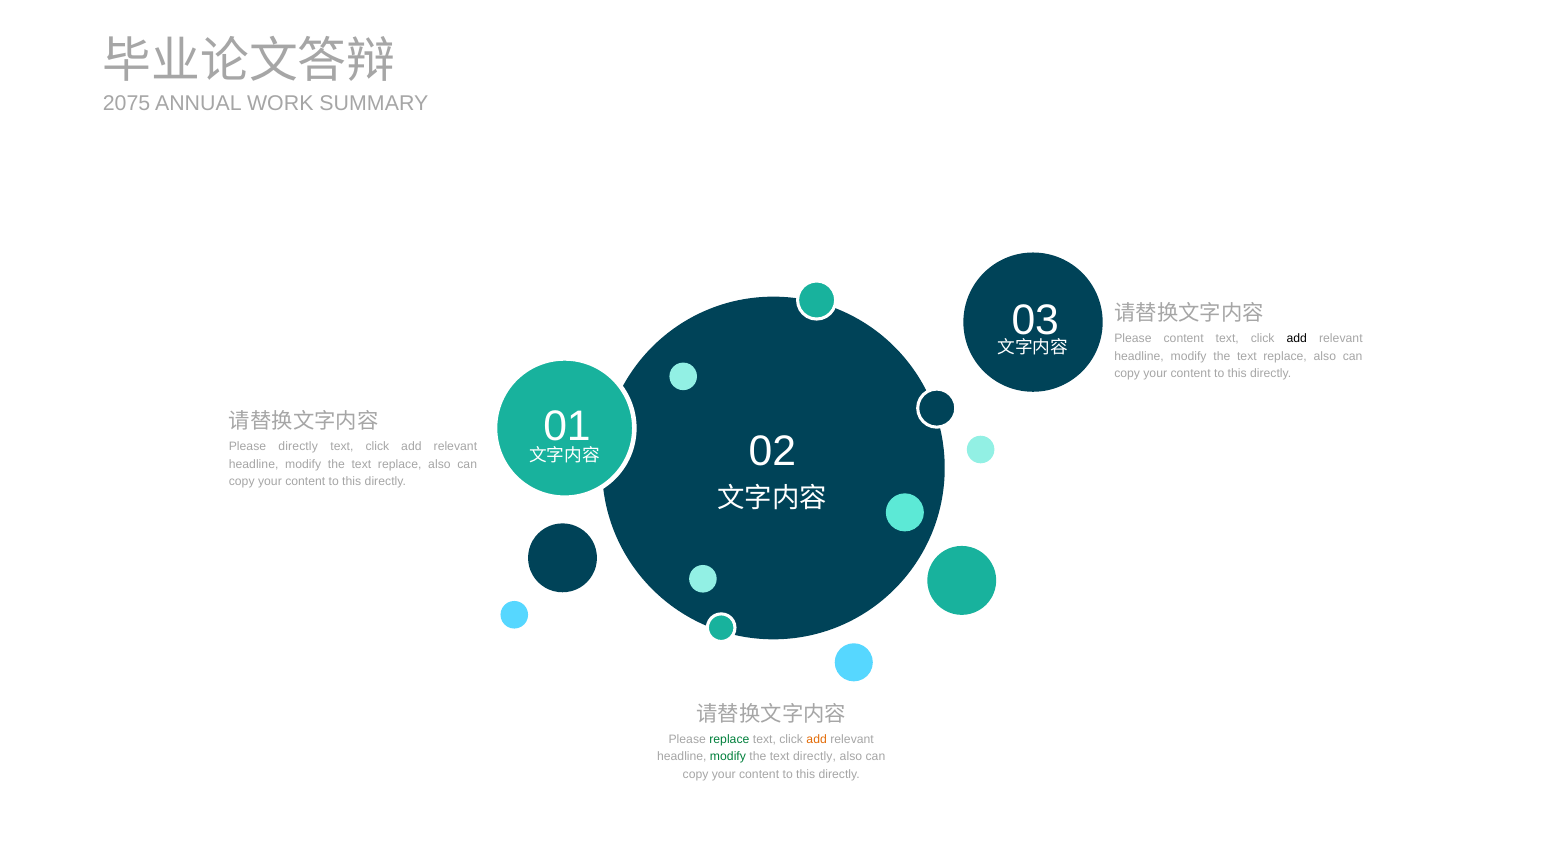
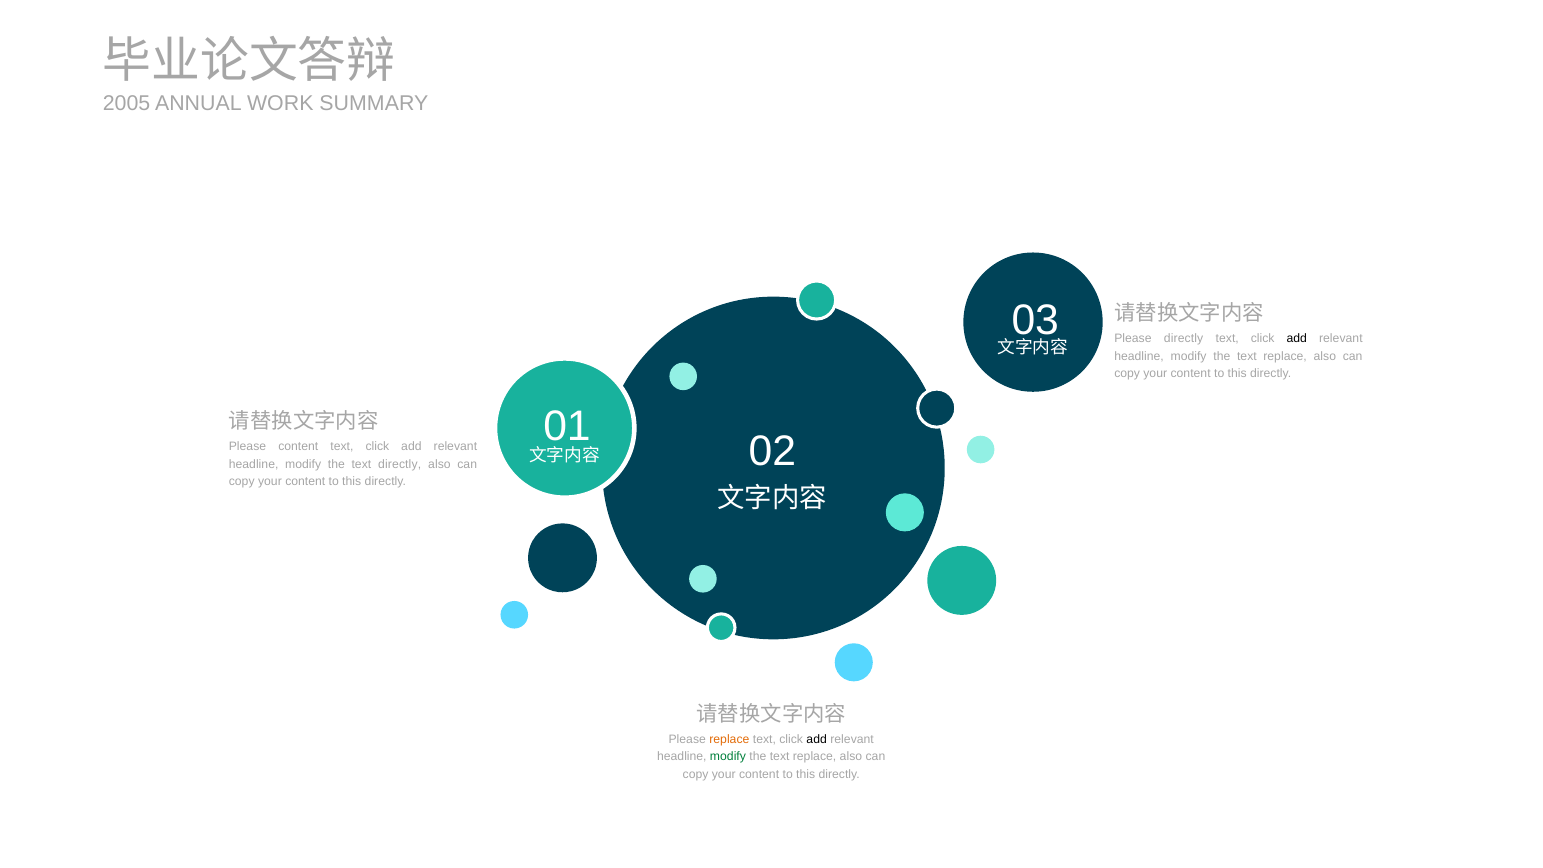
2075: 2075 -> 2005
Please content: content -> directly
Please directly: directly -> content
replace at (400, 464): replace -> directly
replace at (729, 739) colour: green -> orange
add at (817, 739) colour: orange -> black
directly at (815, 757): directly -> replace
